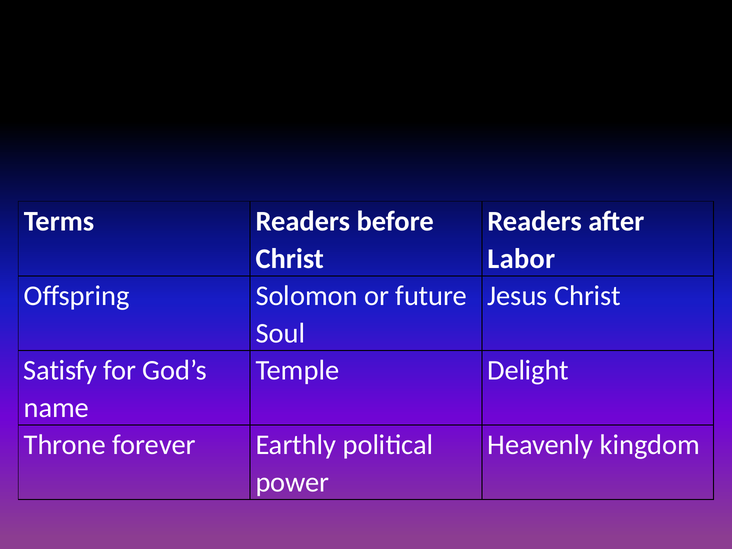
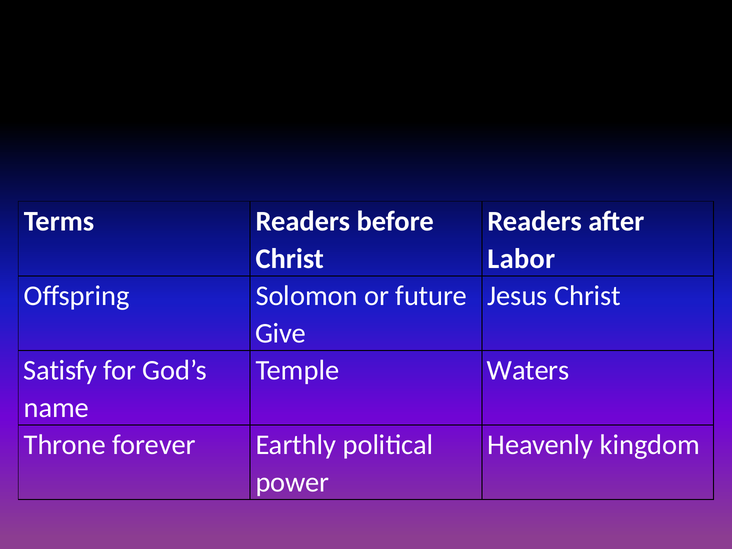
Soul: Soul -> Give
Delight: Delight -> Waters
